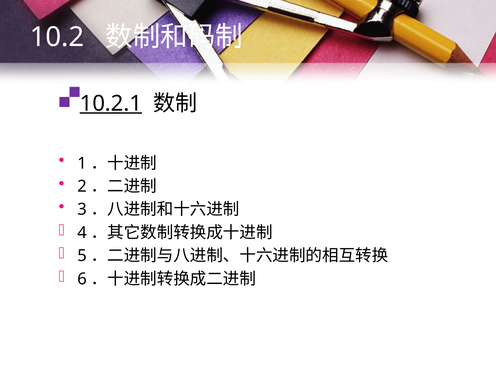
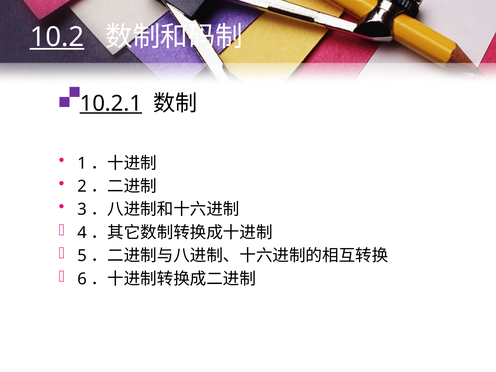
10.2 underline: none -> present
